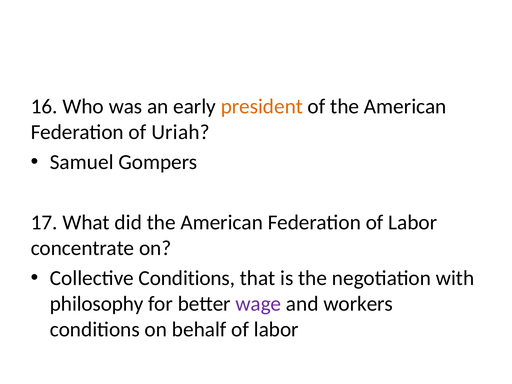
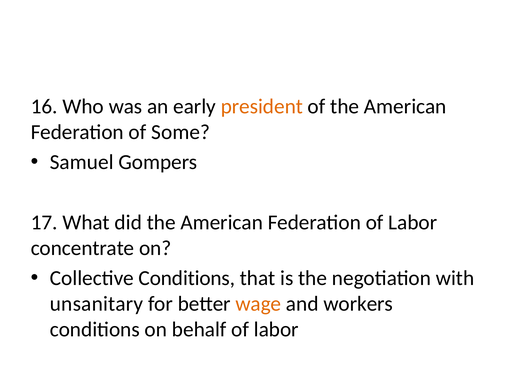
Uriah: Uriah -> Some
philosophy: philosophy -> unsanitary
wage colour: purple -> orange
